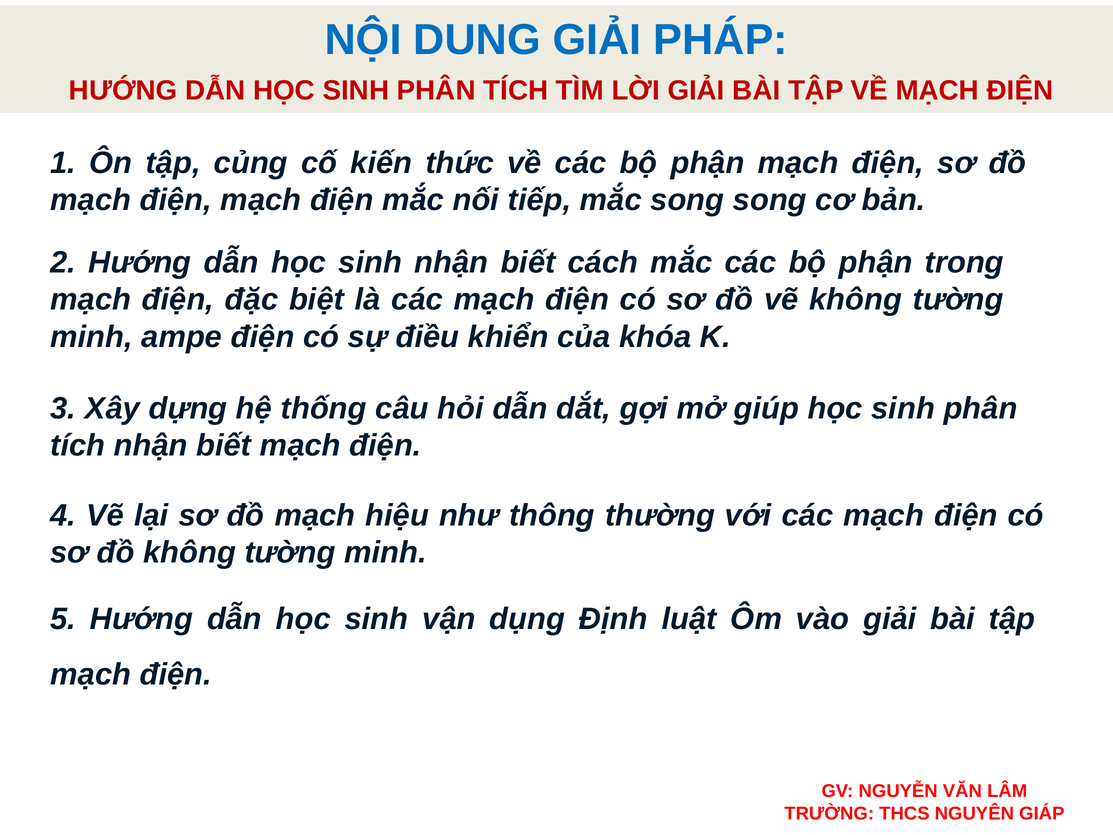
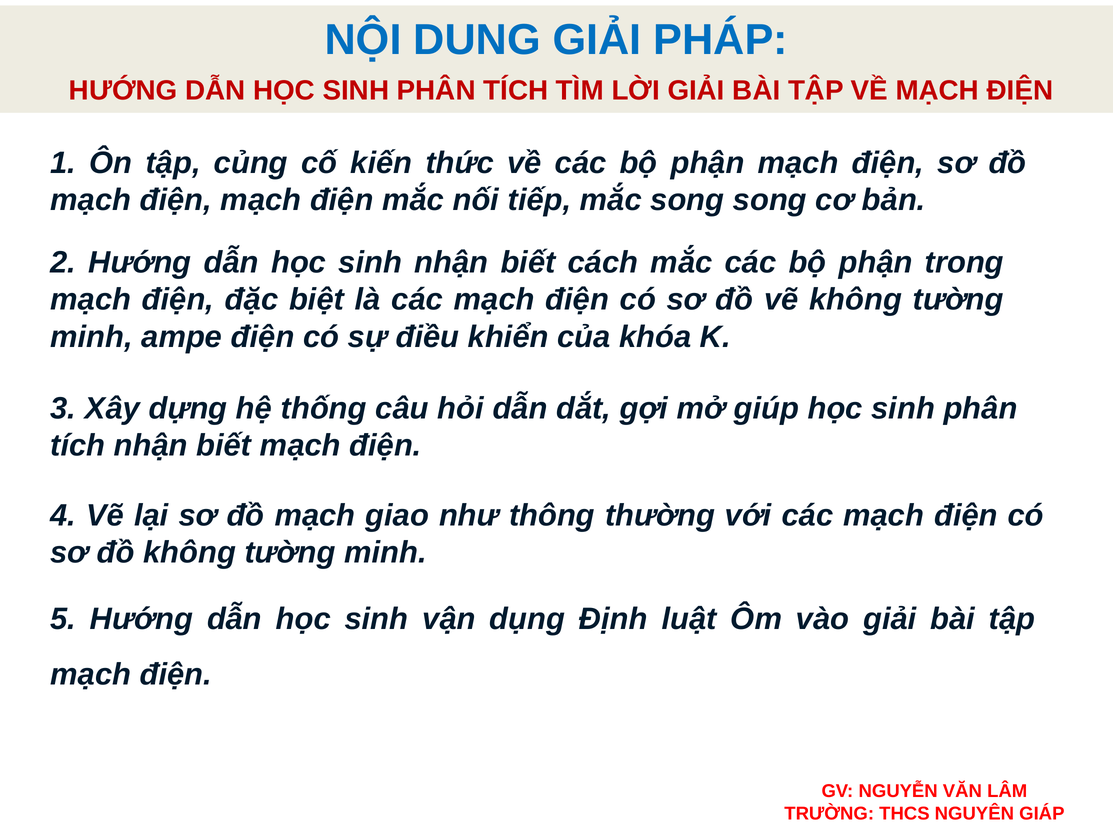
hiệu: hiệu -> giao
